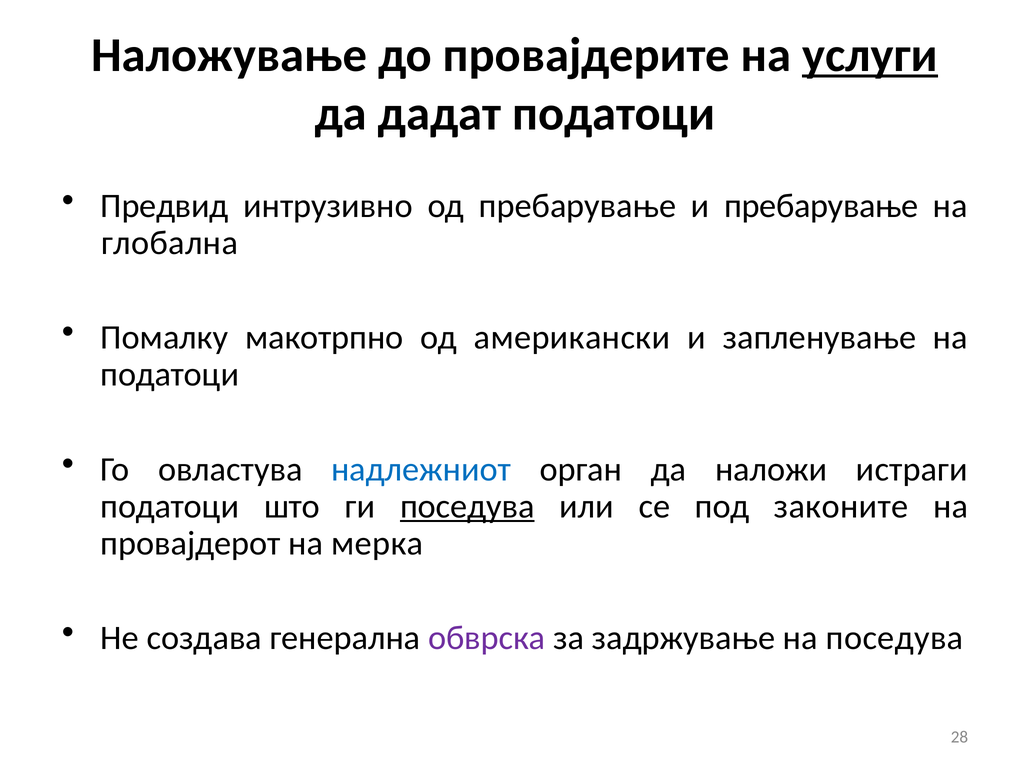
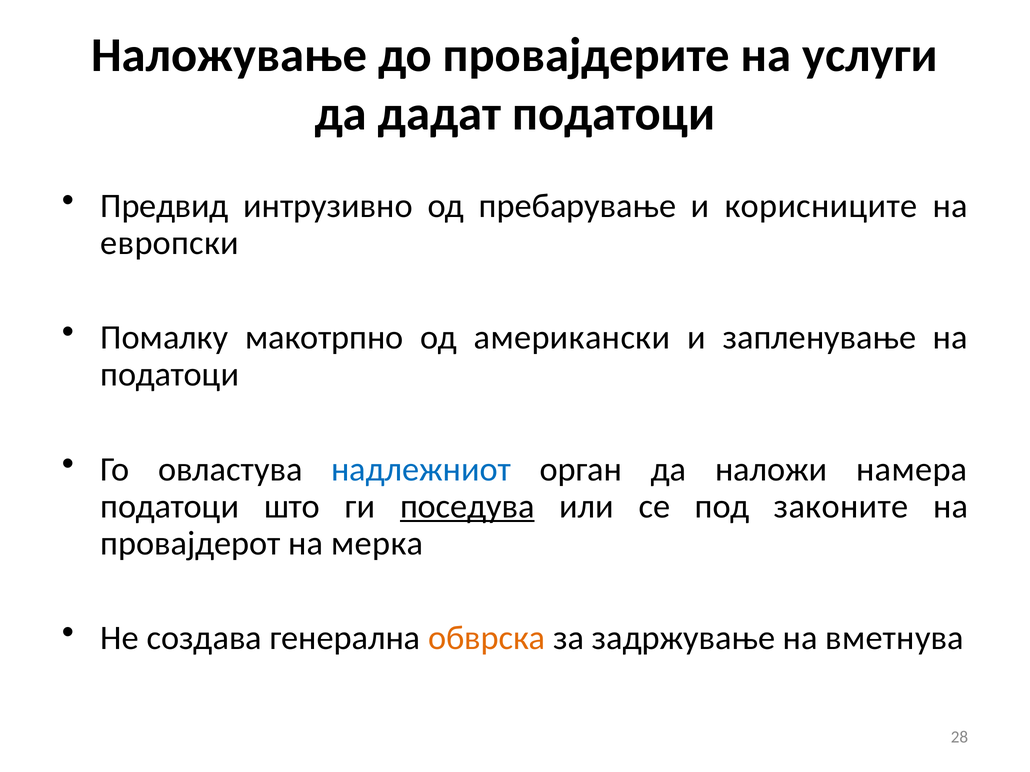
услуги underline: present -> none
и пребарување: пребарување -> корисниците
глобална: глобална -> европски
истраги: истраги -> намера
обврска colour: purple -> orange
на поседува: поседува -> вметнува
